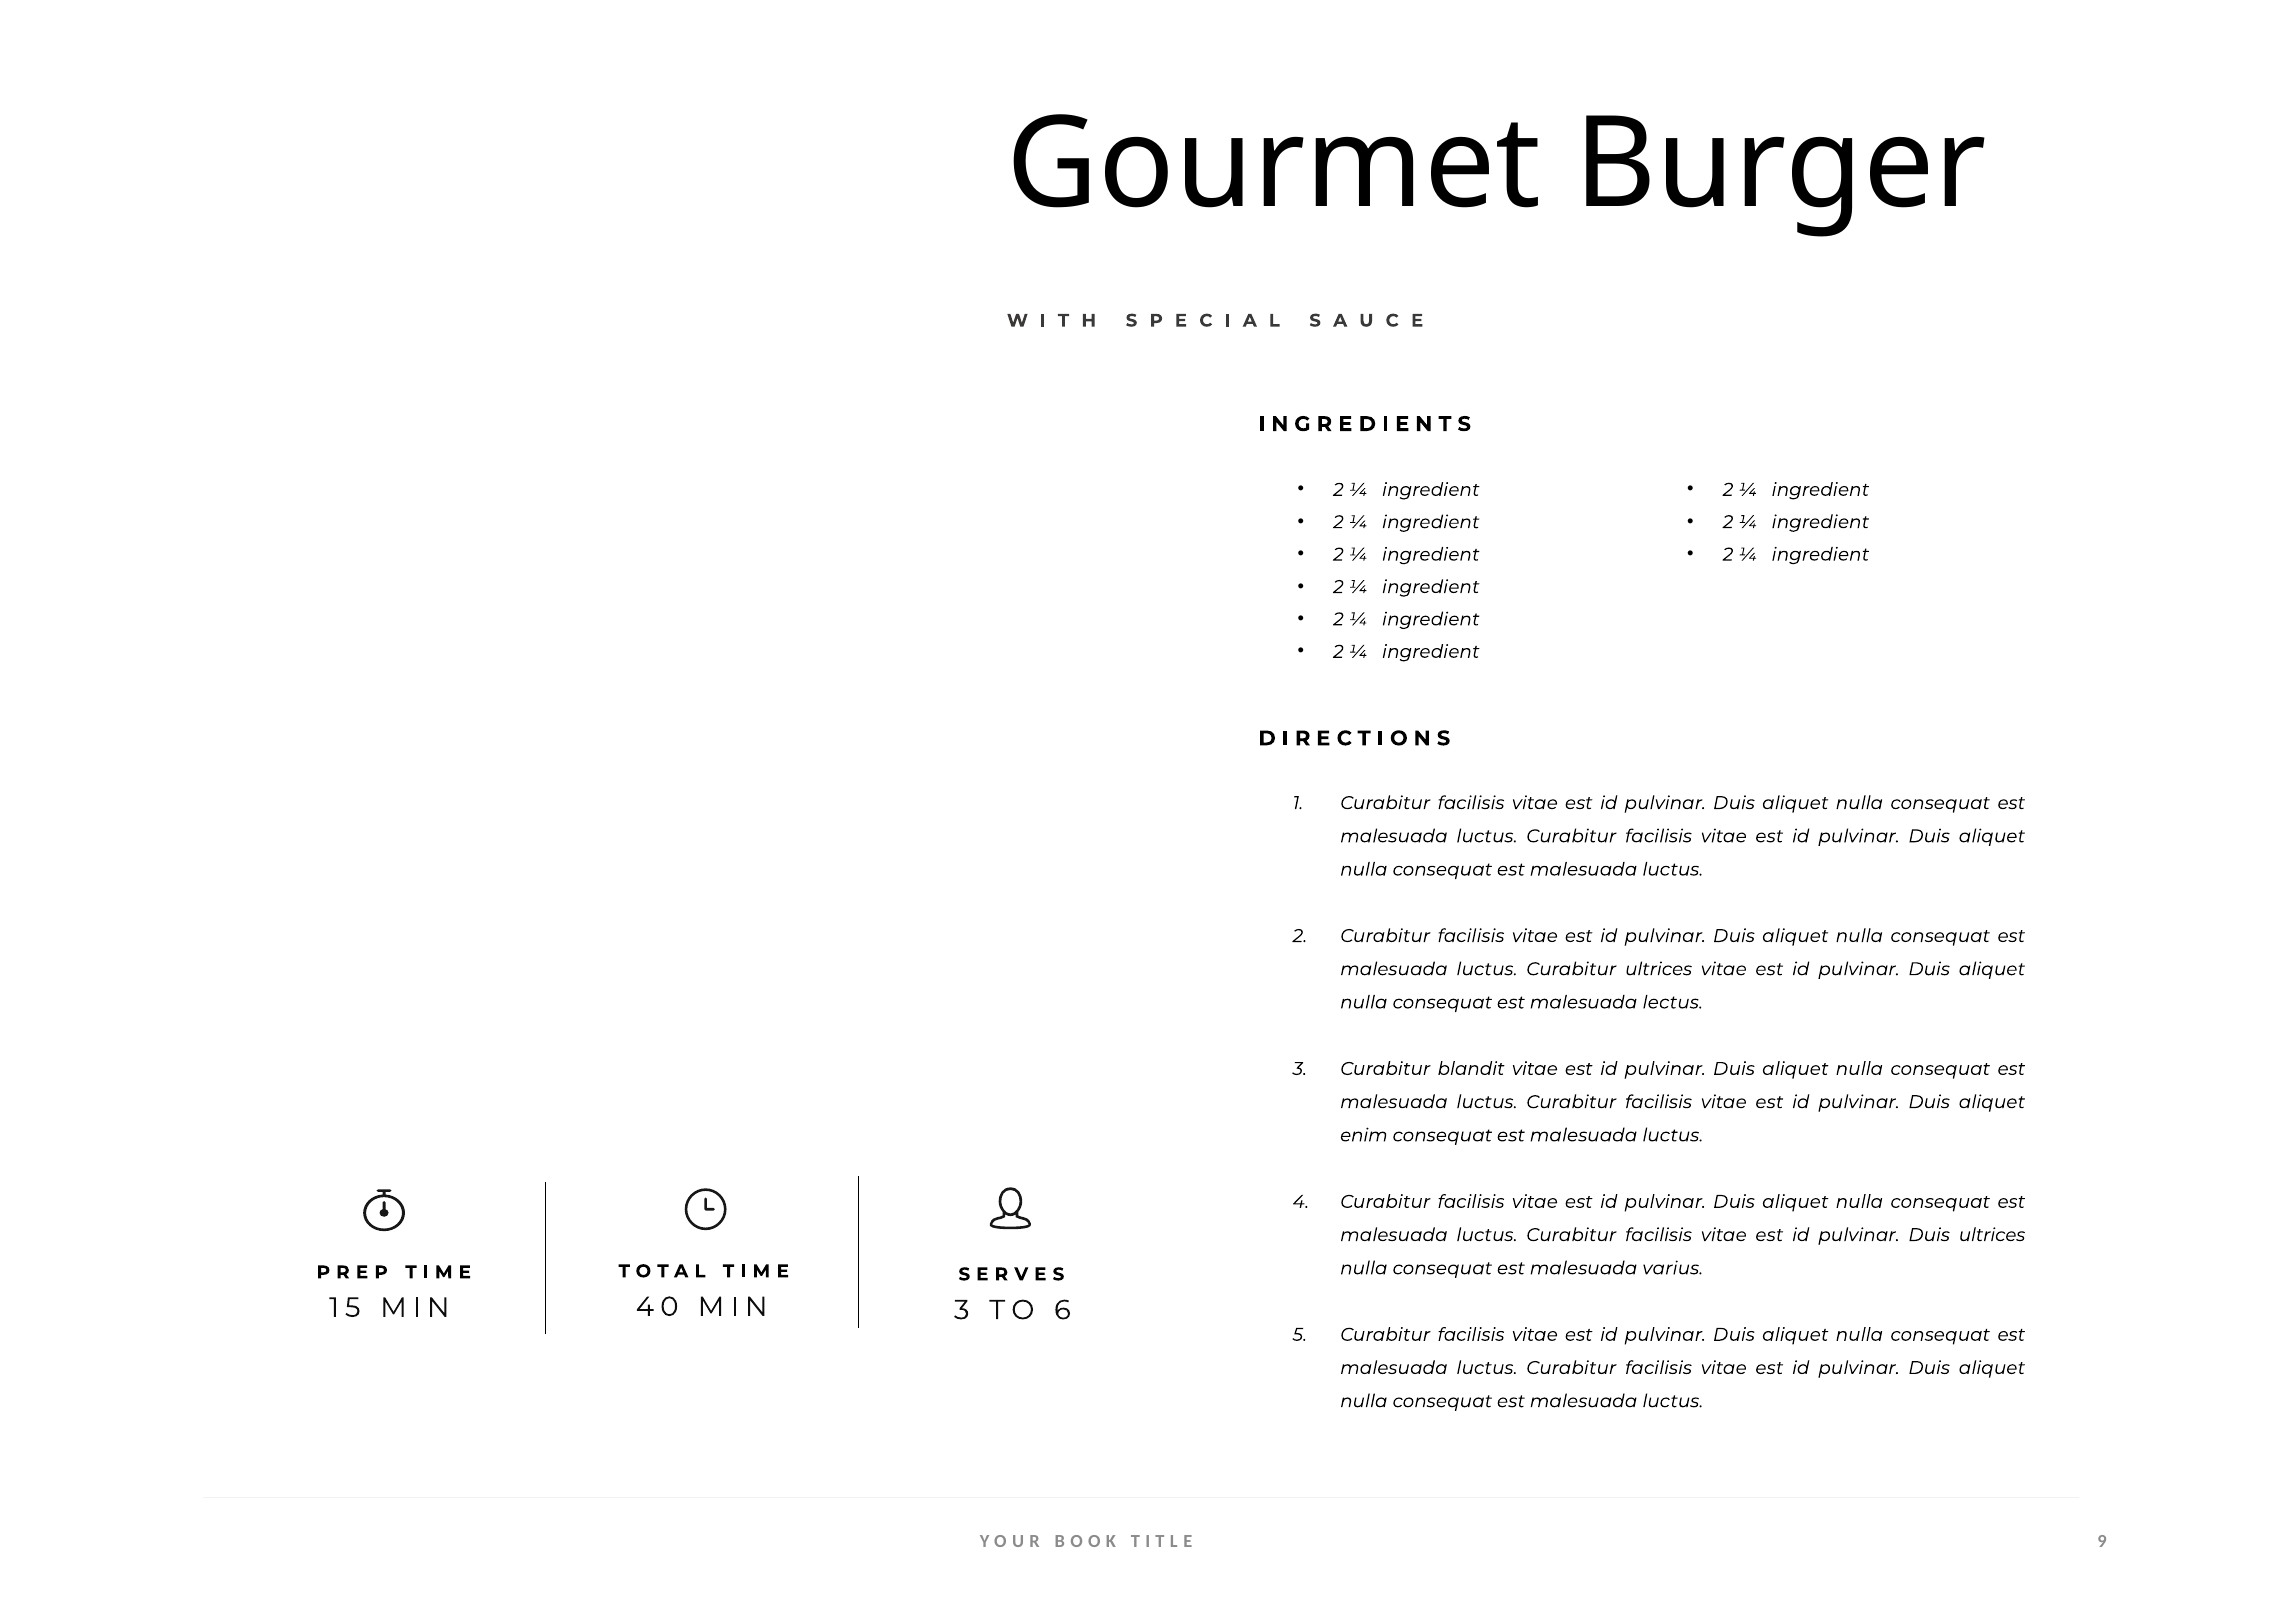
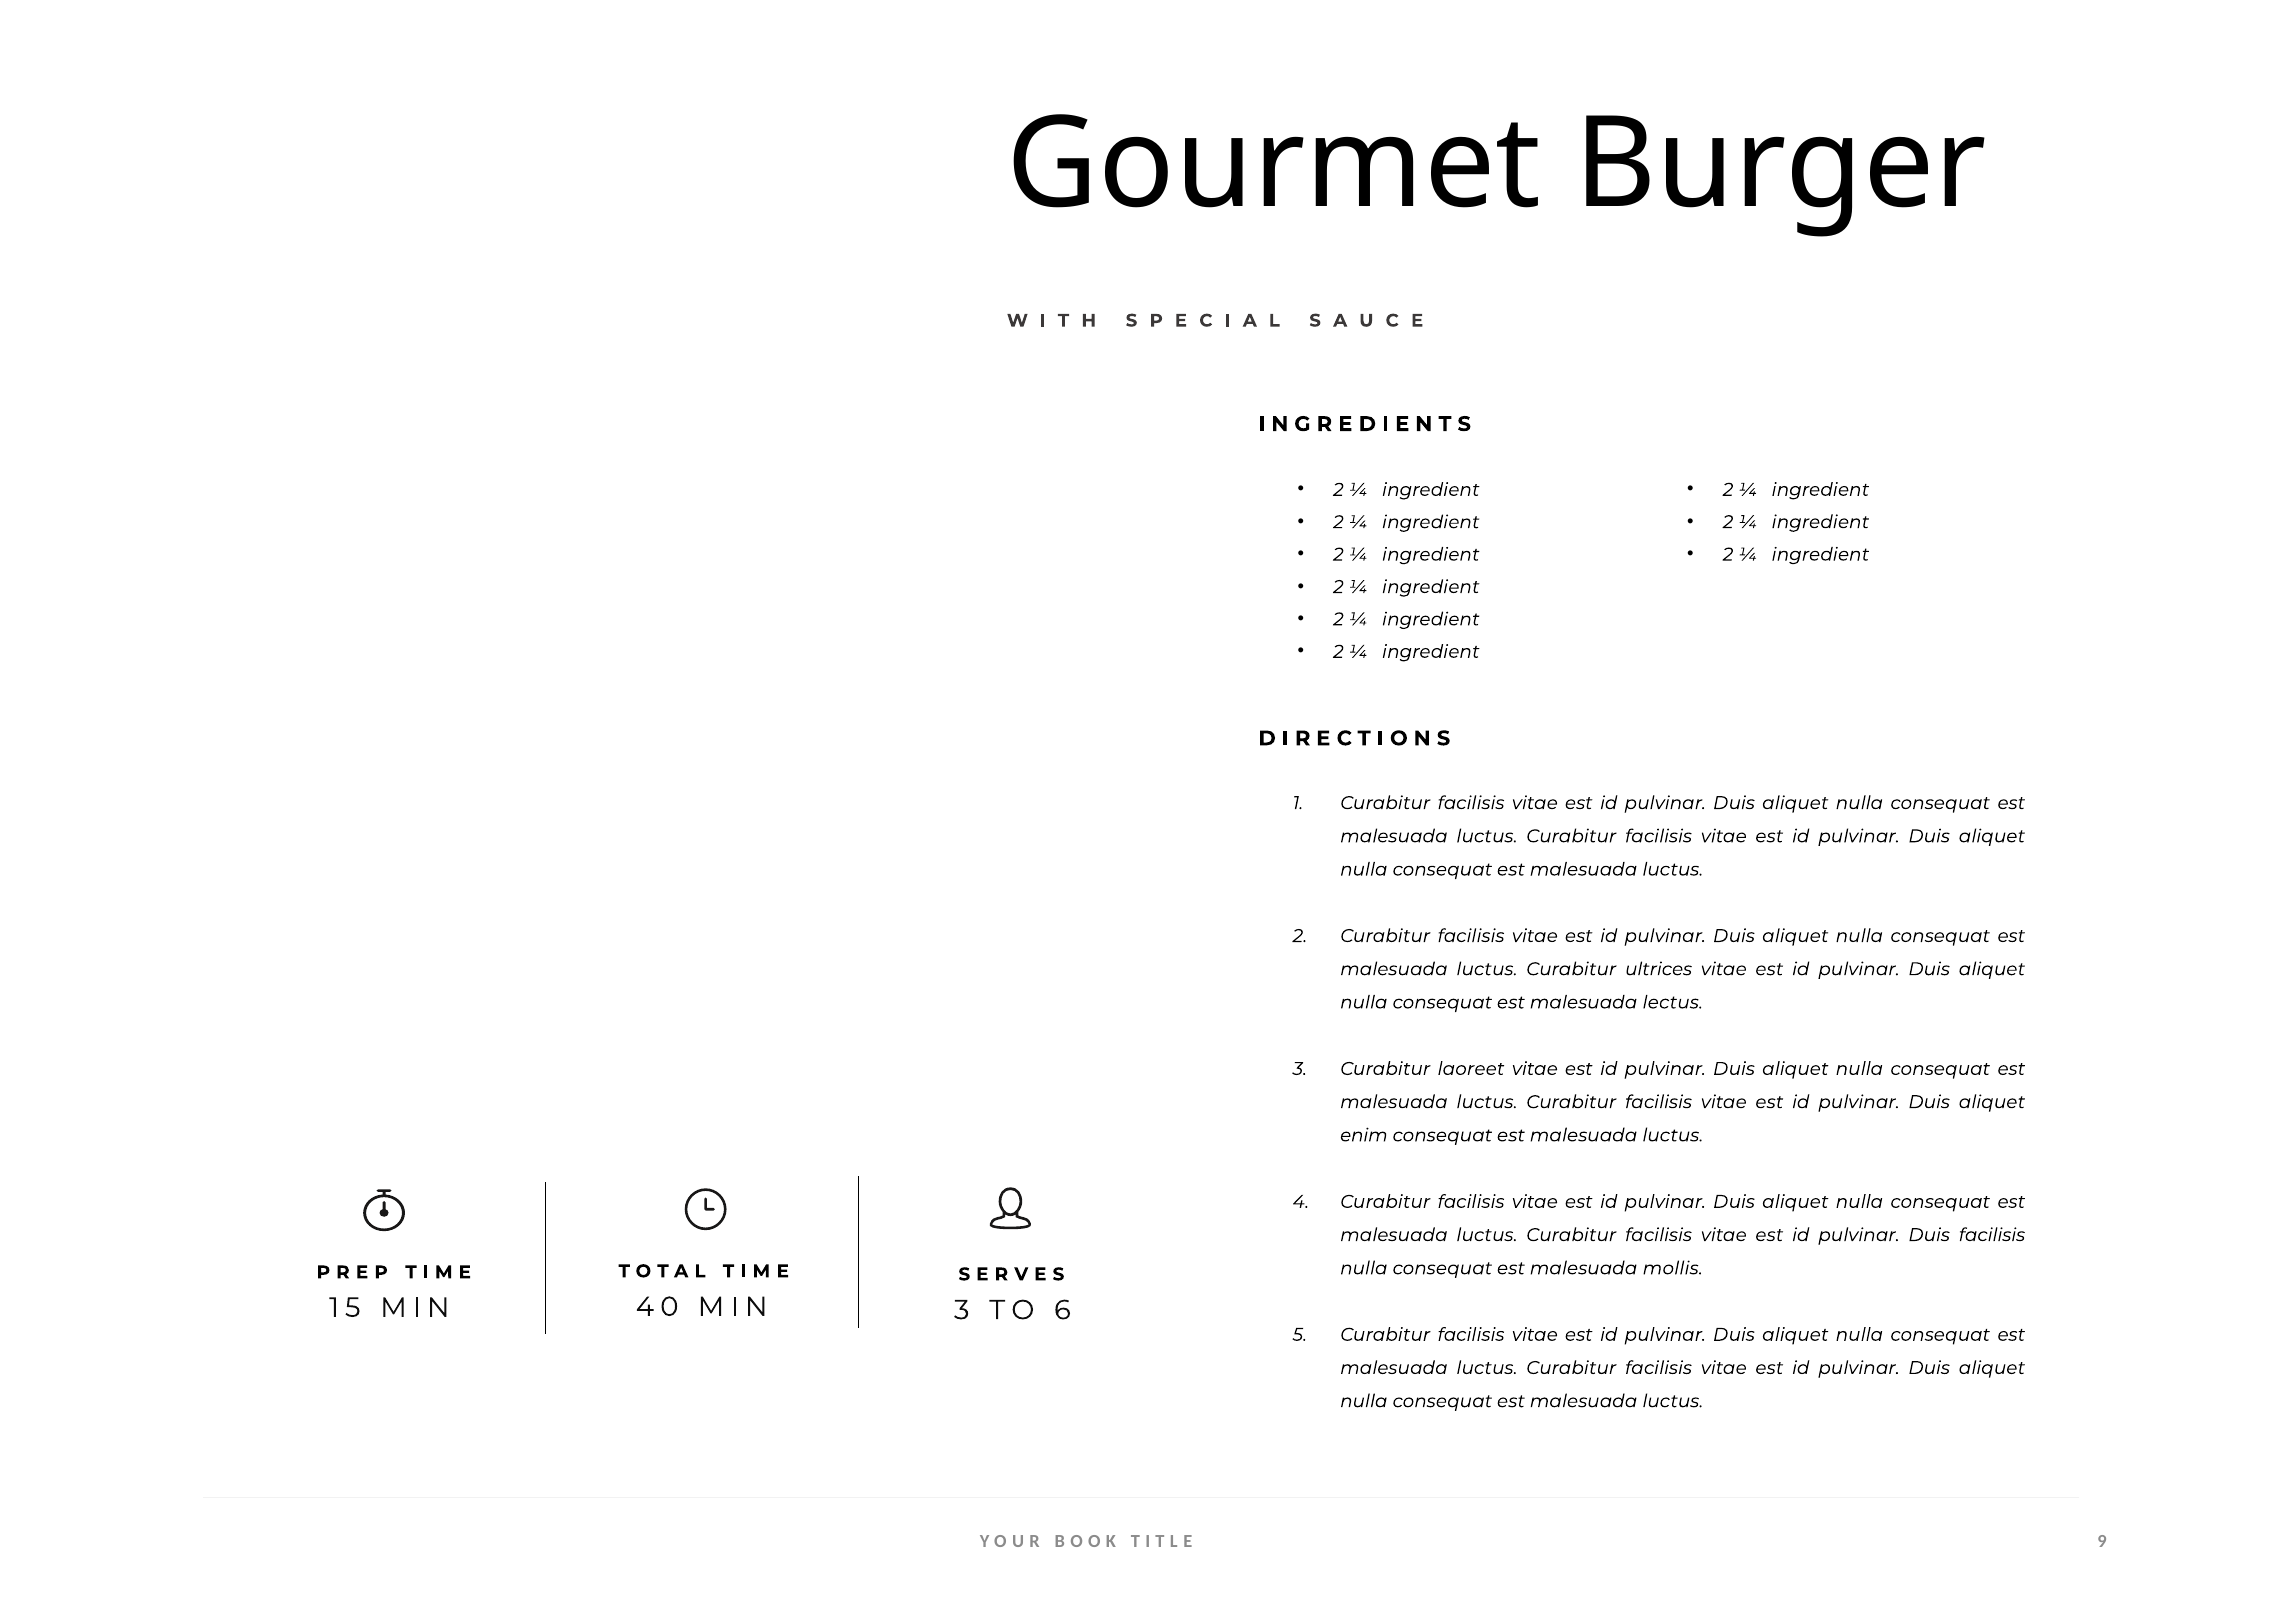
blandit: blandit -> laoreet
Duis ultrices: ultrices -> facilisis
varius: varius -> mollis
